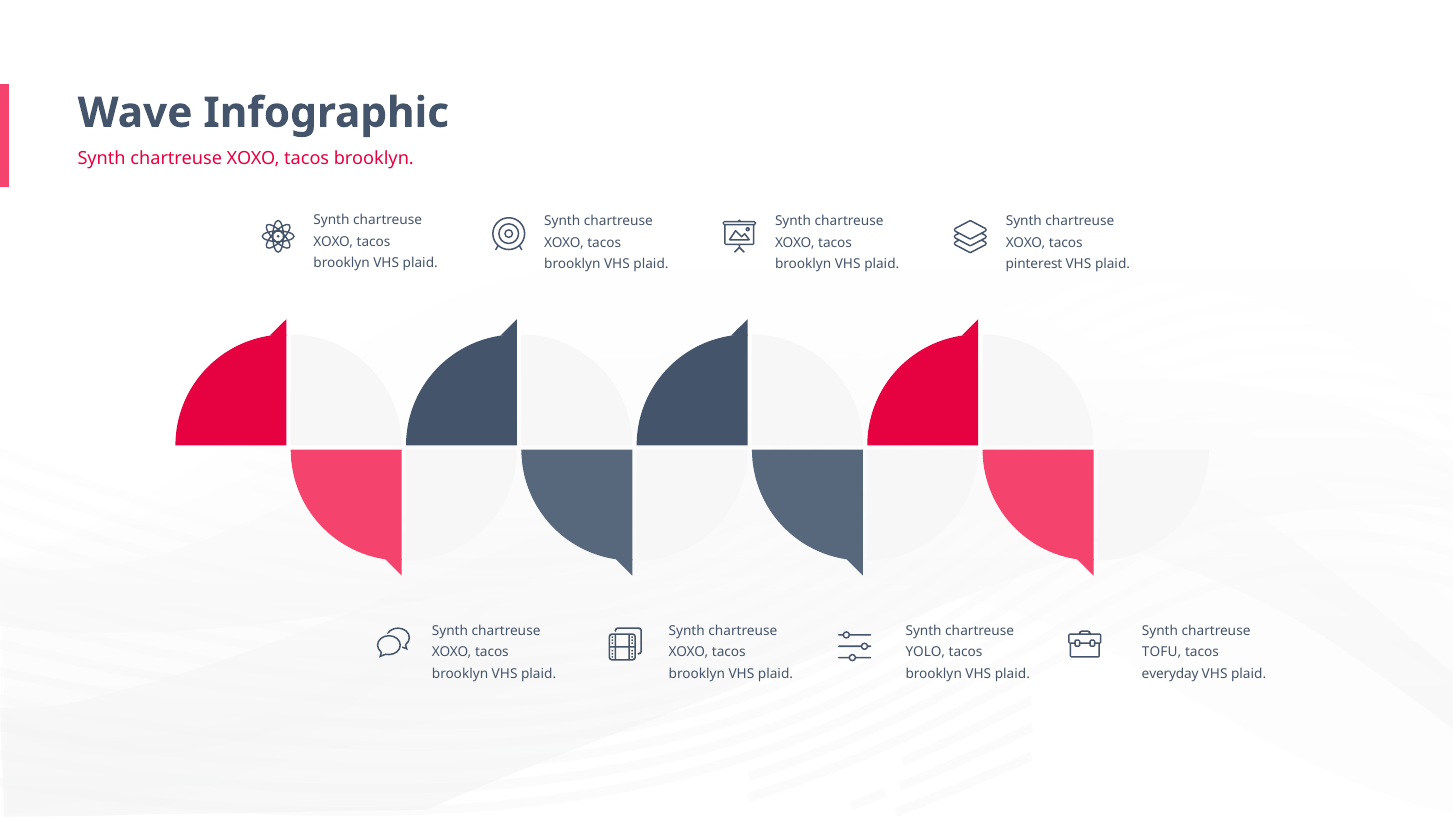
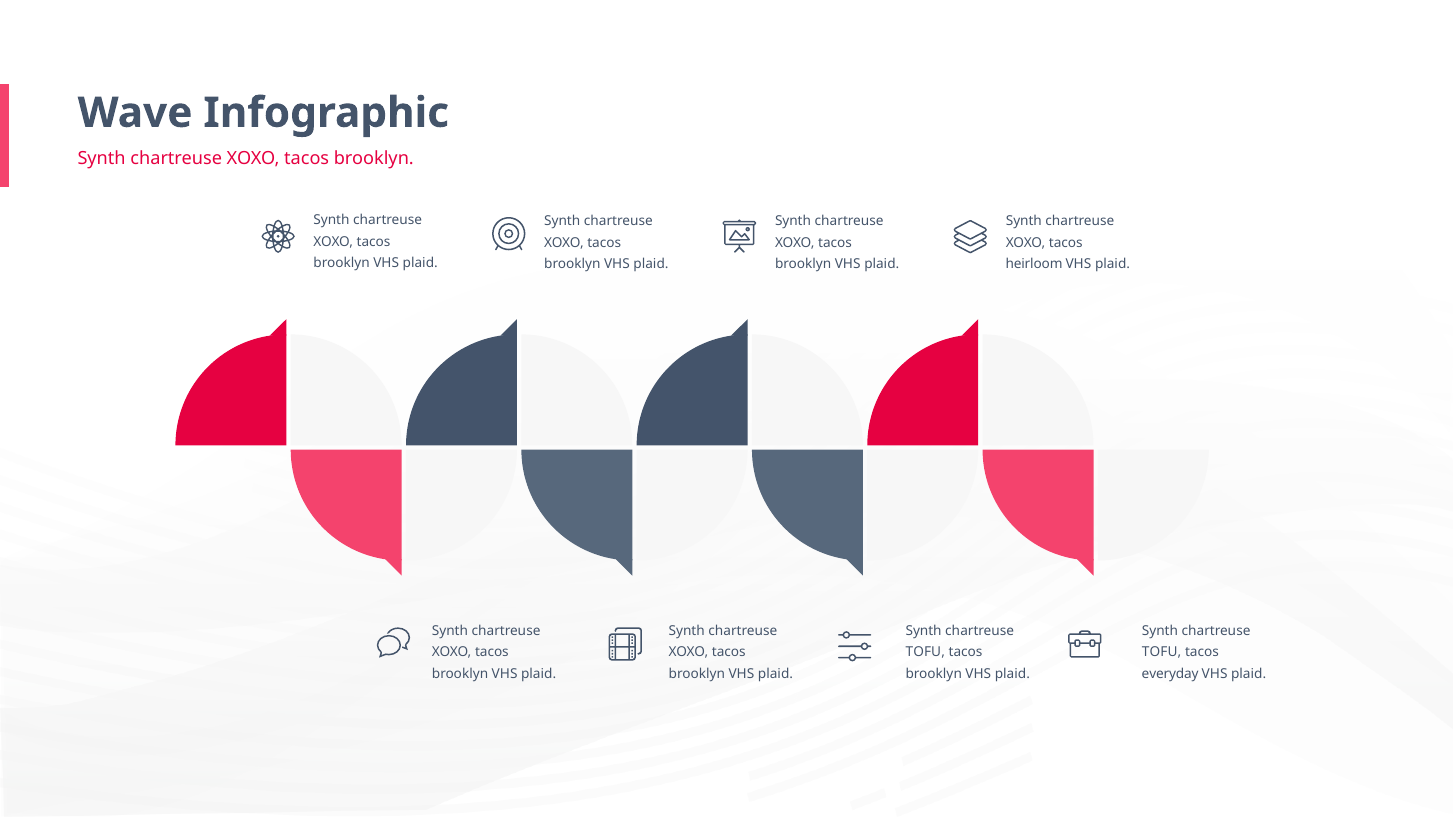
pinterest: pinterest -> heirloom
YOLO at (925, 653): YOLO -> TOFU
